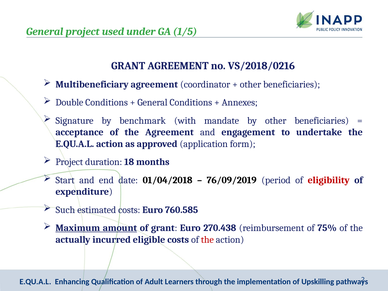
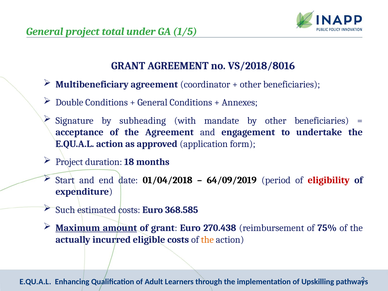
used: used -> total
VS/2018/0216: VS/2018/0216 -> VS/2018/8016
benchmark: benchmark -> subheading
76/09/2019: 76/09/2019 -> 64/09/2019
760.585: 760.585 -> 368.585
the at (207, 240) colour: red -> orange
